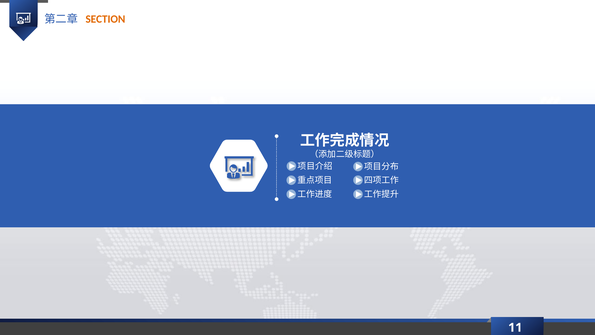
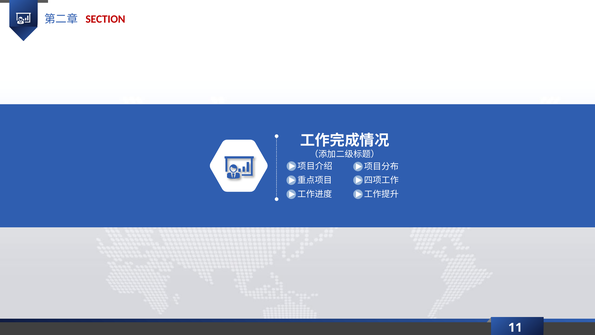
SECTION colour: orange -> red
